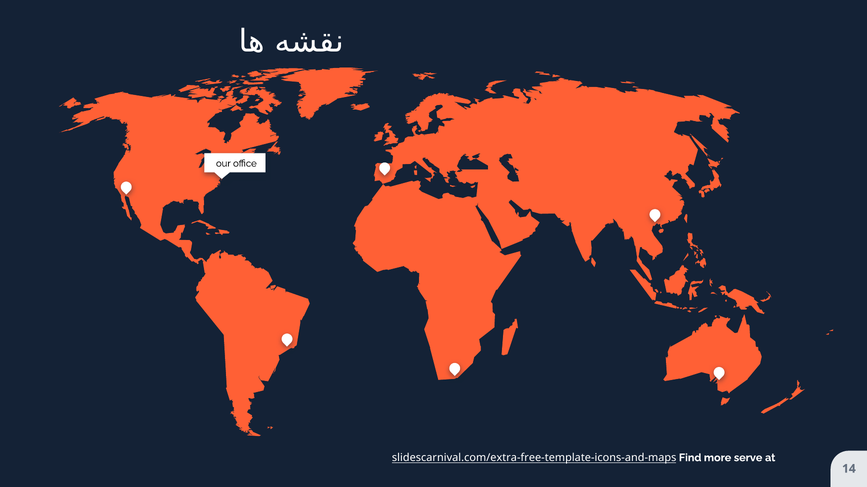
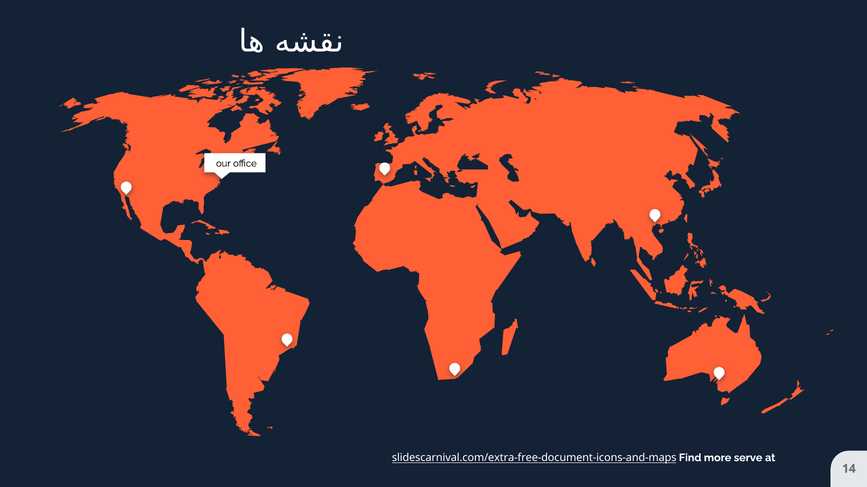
slidescarnival.com/extra-free-template-icons-and-maps: slidescarnival.com/extra-free-template-icons-and-maps -> slidescarnival.com/extra-free-document-icons-and-maps
